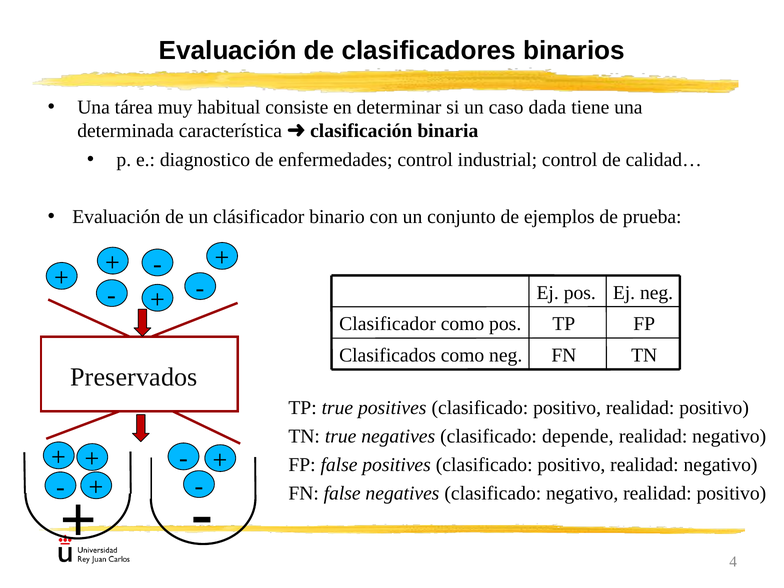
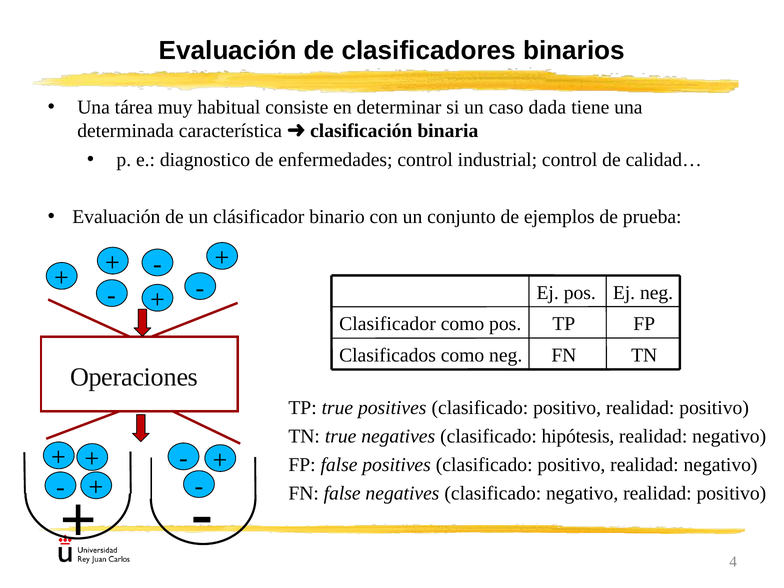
Preservados: Preservados -> Operaciones
depende: depende -> hipótesis
